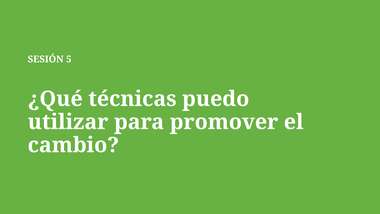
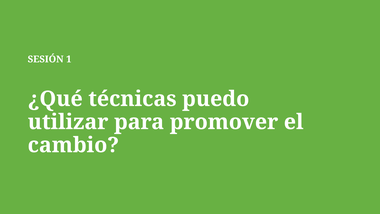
5: 5 -> 1
